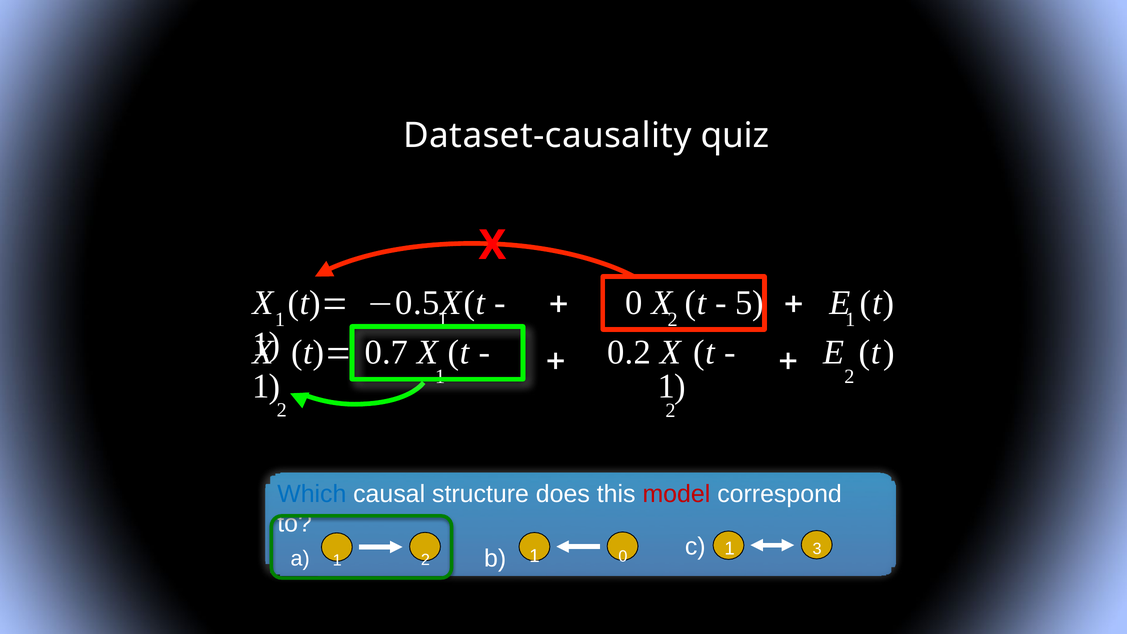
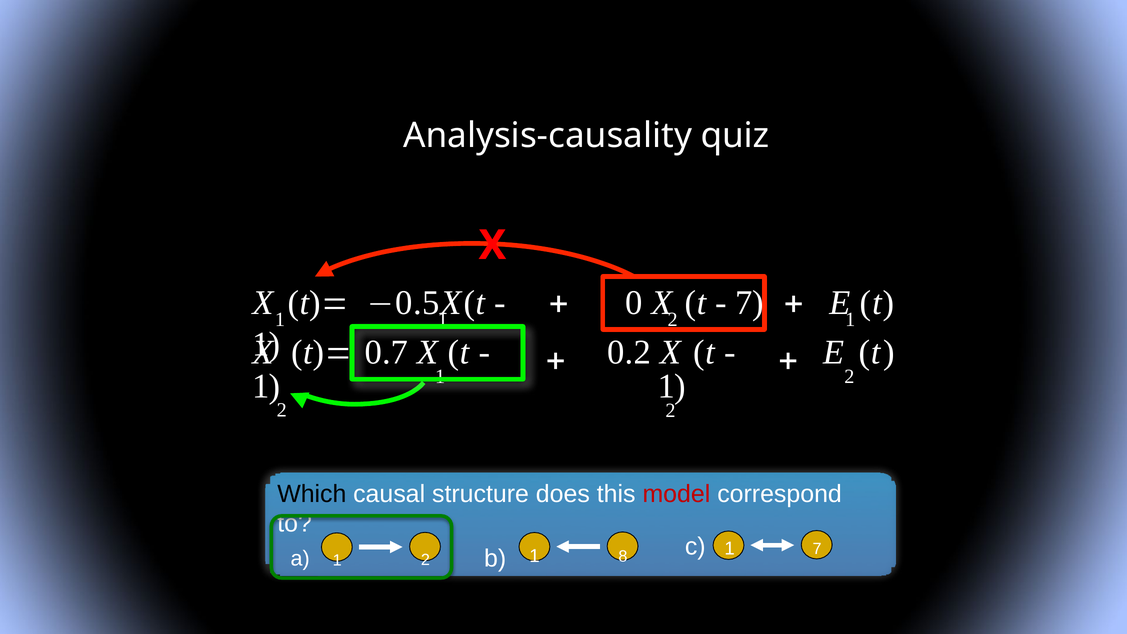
Dataset-causality: Dataset-causality -> Analysis-causality
5 at (749, 303): 5 -> 7
Which colour: blue -> black
1 0: 0 -> 8
1 3: 3 -> 7
